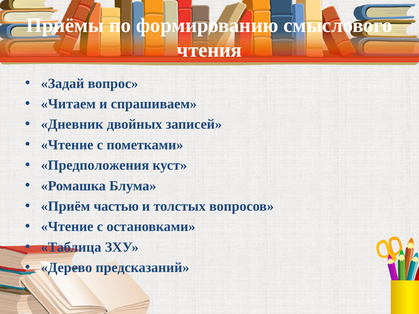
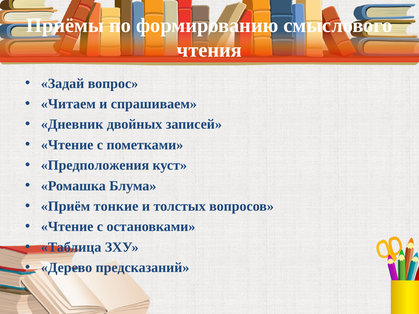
частью: частью -> тонкие
